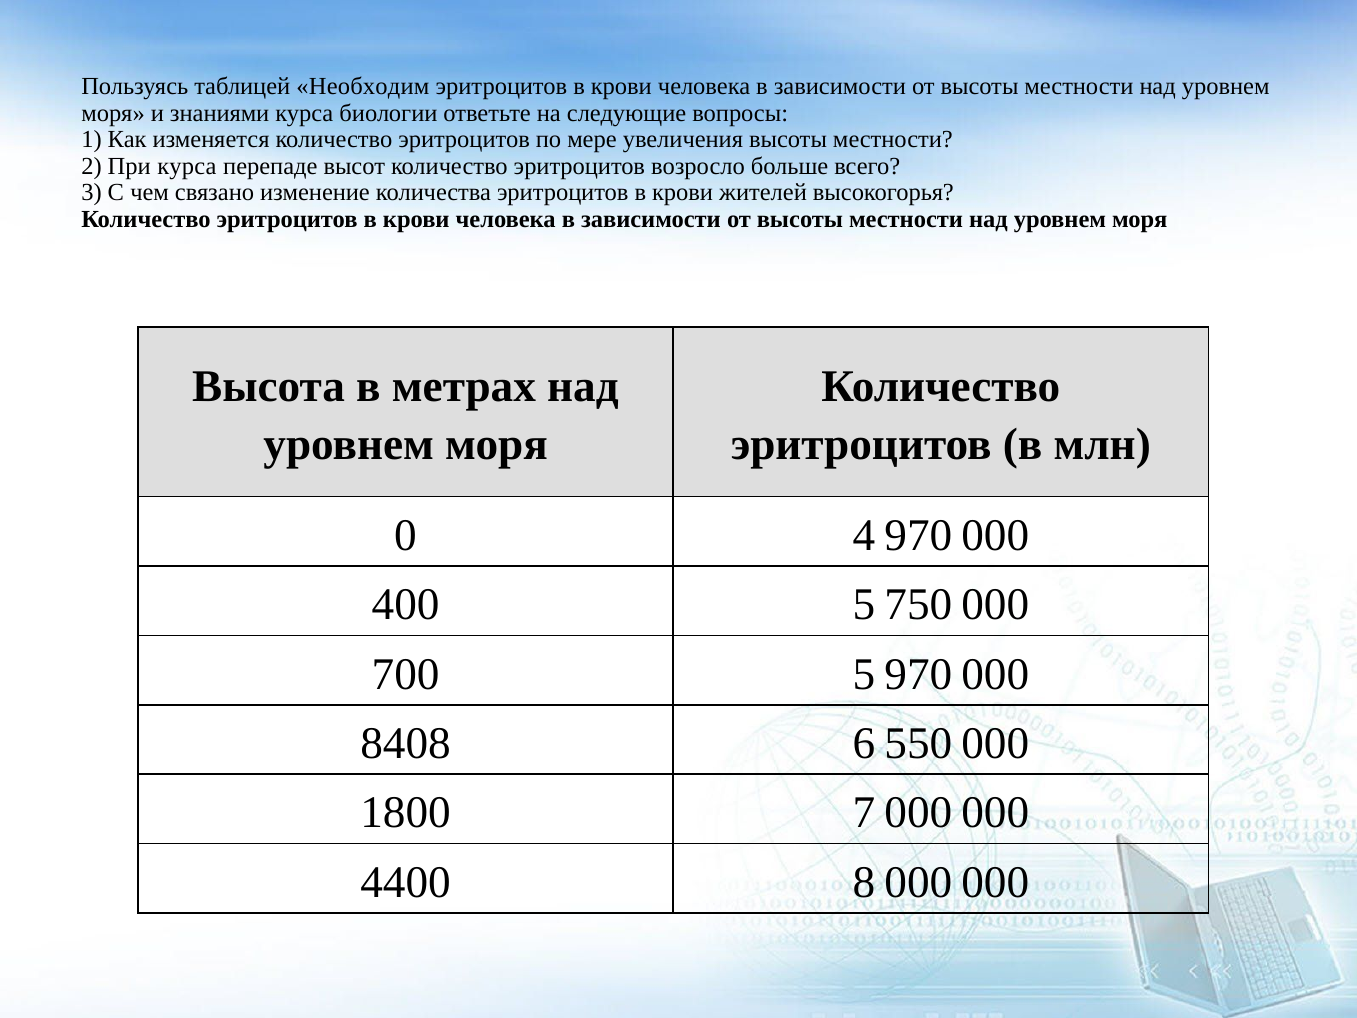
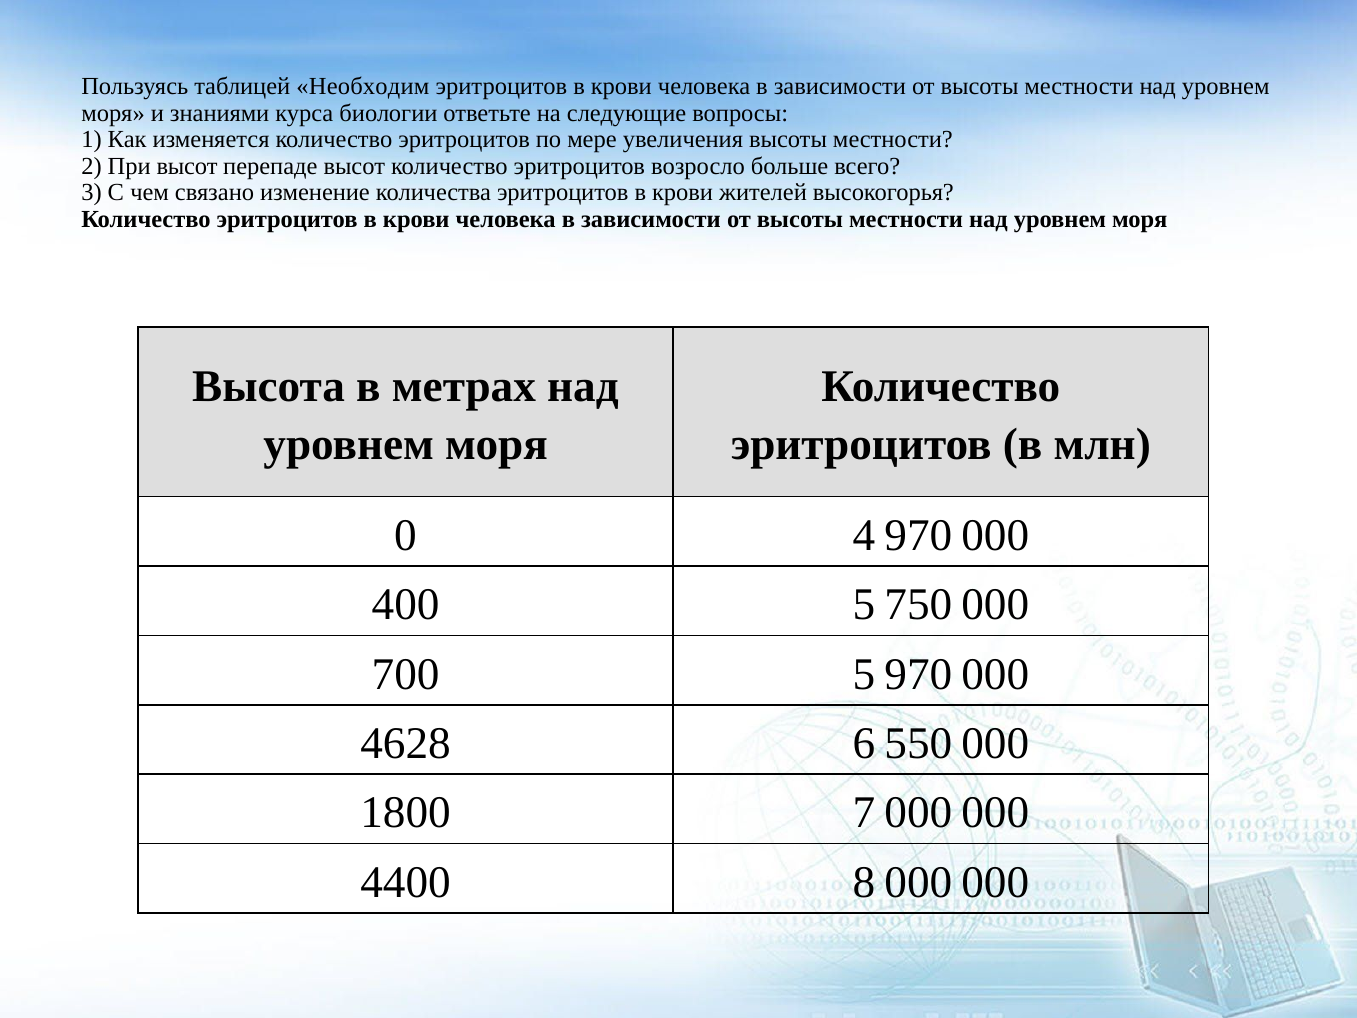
При курса: курса -> высот
8408: 8408 -> 4628
